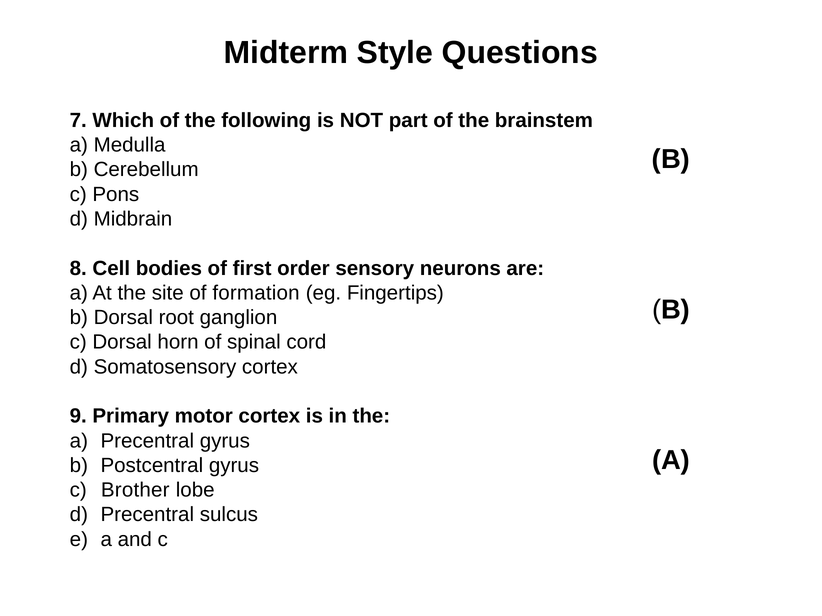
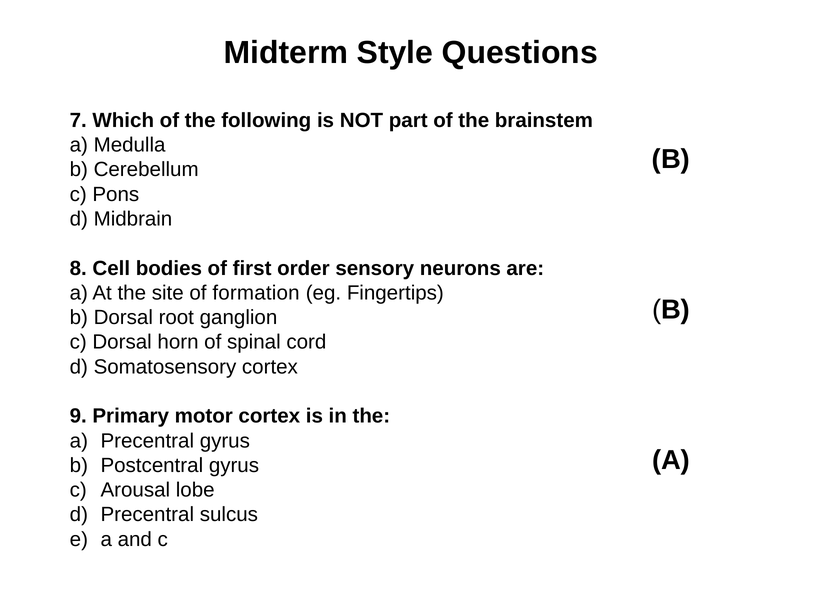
Brother: Brother -> Arousal
